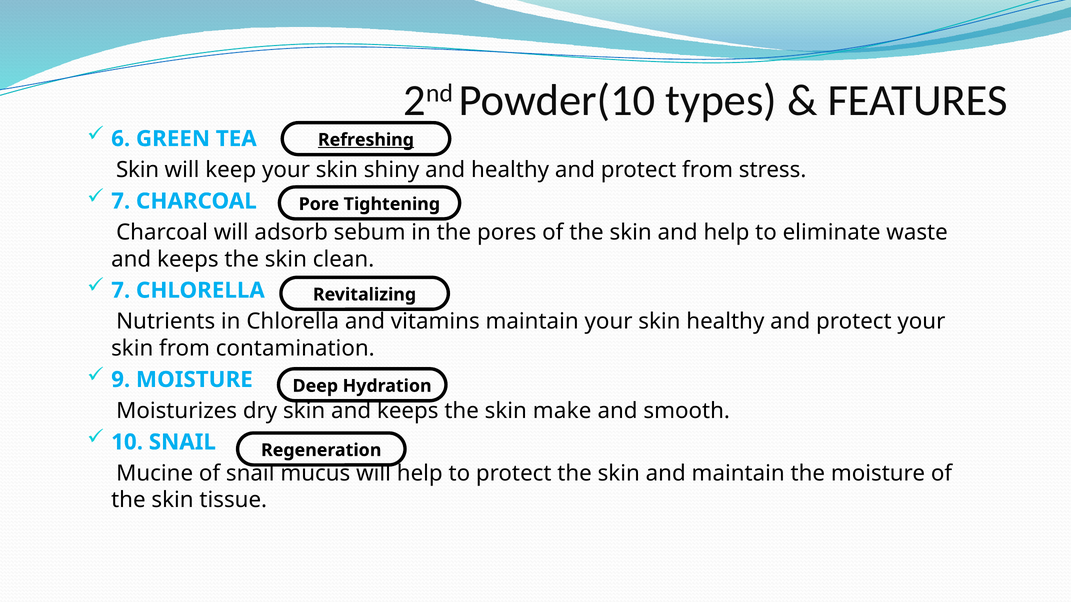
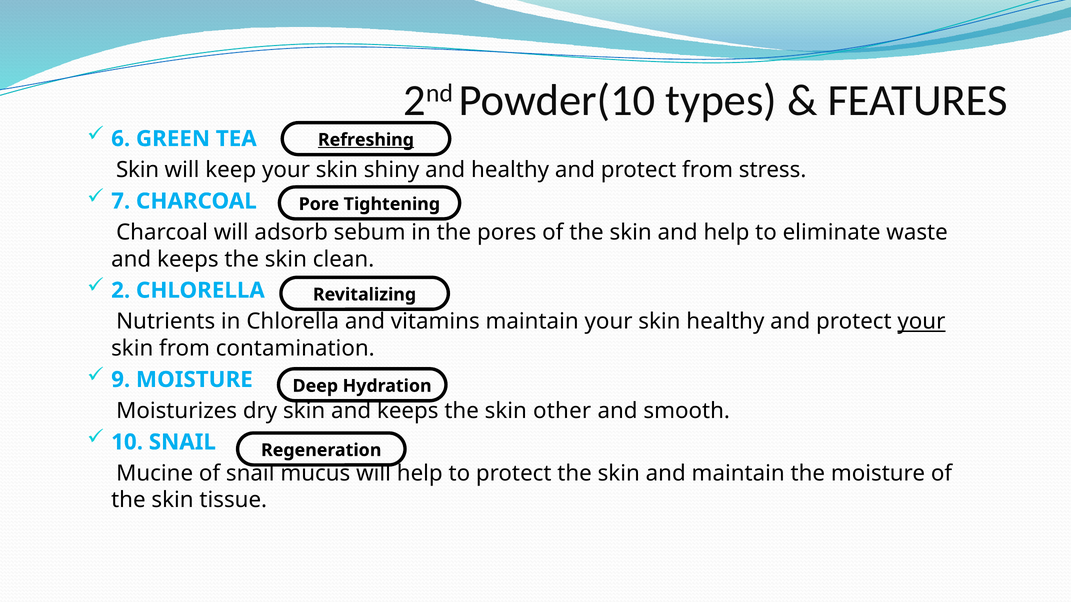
7 at (121, 291): 7 -> 2
your at (921, 322) underline: none -> present
make: make -> other
